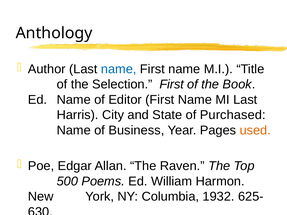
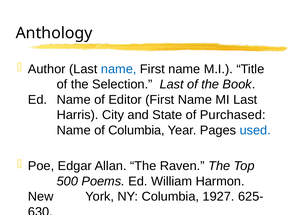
Selection First: First -> Last
of Business: Business -> Columbia
used colour: orange -> blue
1932: 1932 -> 1927
